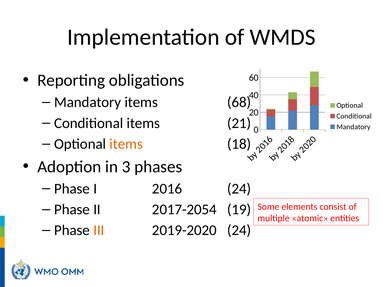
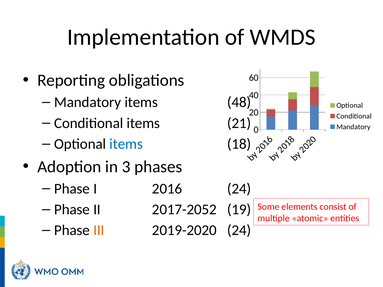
68: 68 -> 48
items at (126, 144) colour: orange -> blue
2017-2054: 2017-2054 -> 2017-2052
